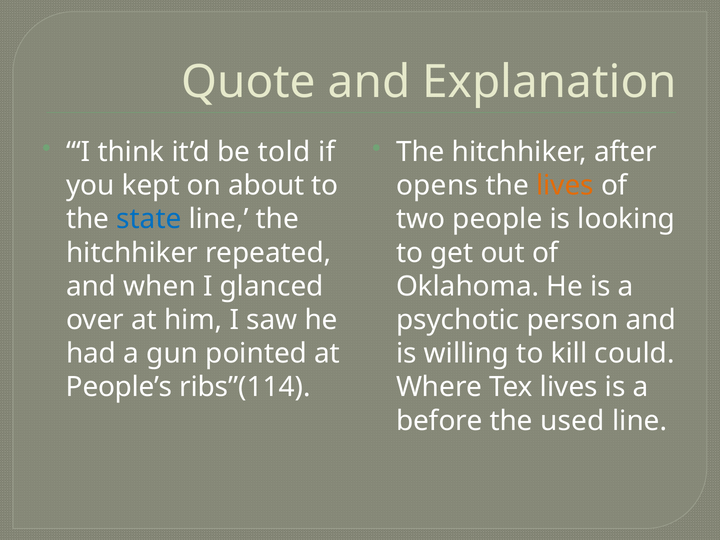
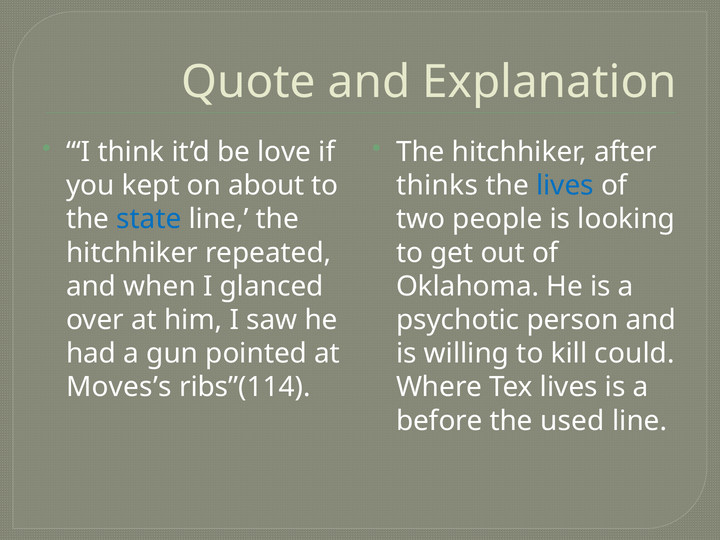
told: told -> love
opens: opens -> thinks
lives at (565, 186) colour: orange -> blue
People’s: People’s -> Moves’s
